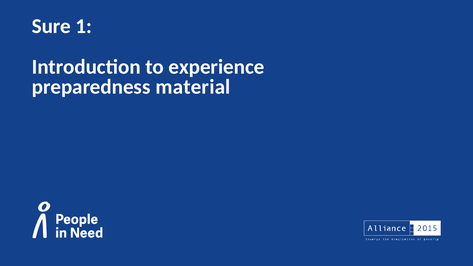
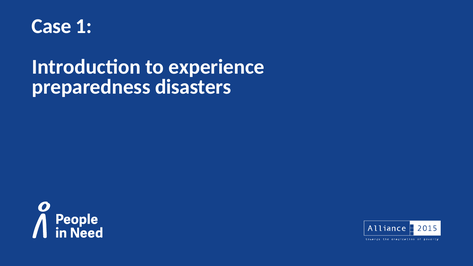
Sure: Sure -> Case
material: material -> disasters
